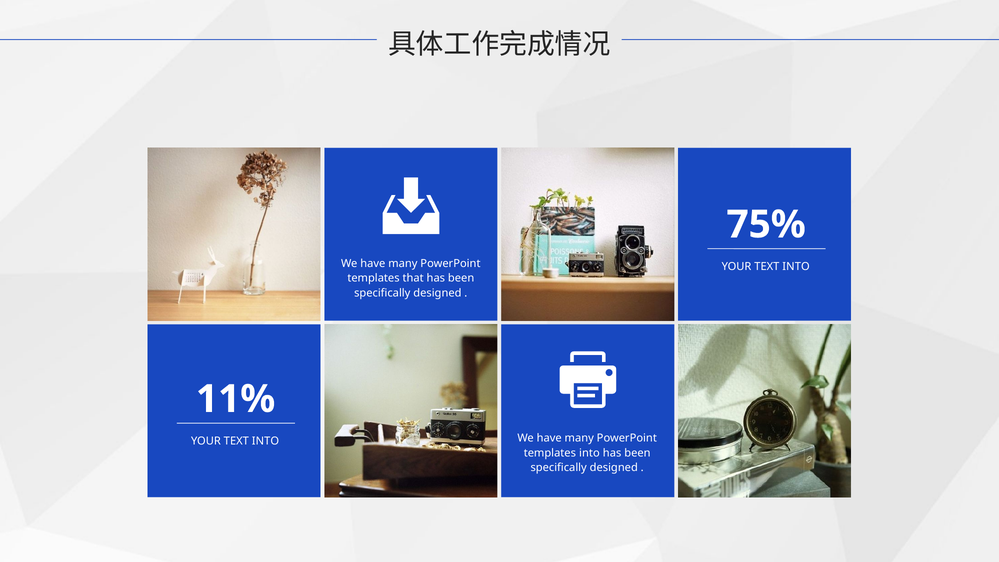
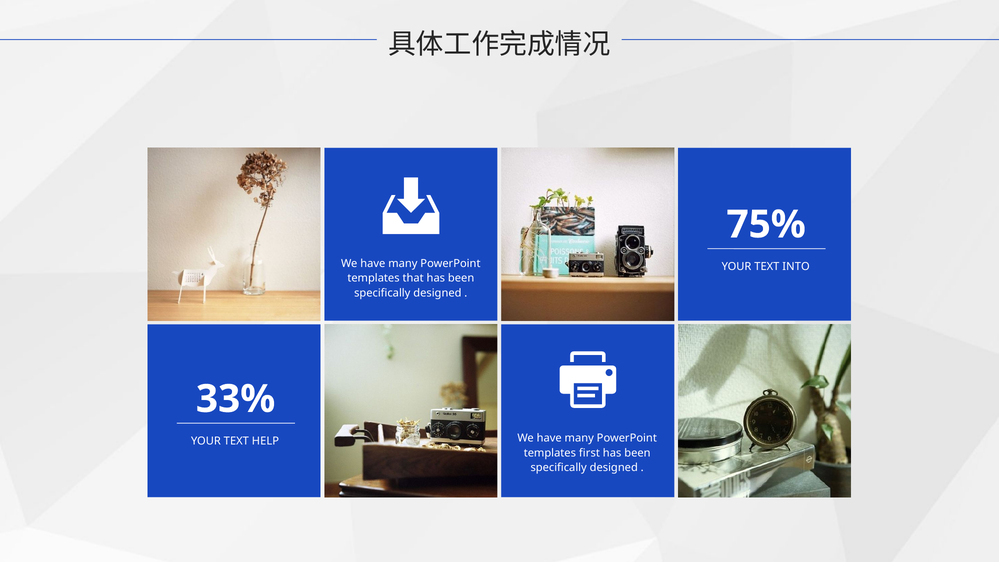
11%: 11% -> 33%
INTO at (265, 441): INTO -> HELP
templates into: into -> first
